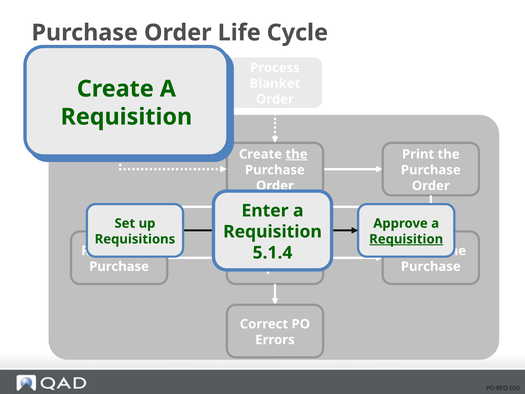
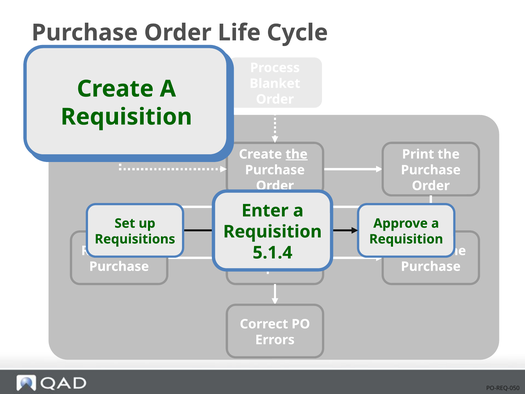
Requisition at (406, 239) underline: present -> none
